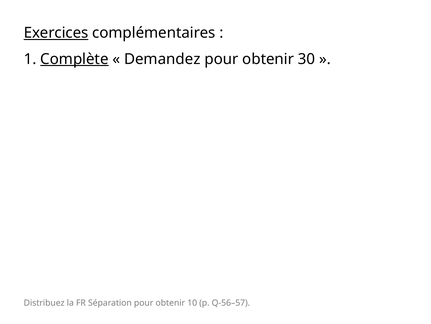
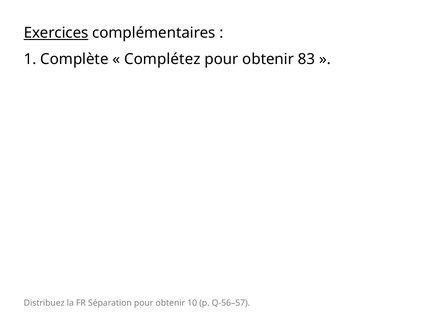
Complète underline: present -> none
Demandez: Demandez -> Complétez
30: 30 -> 83
